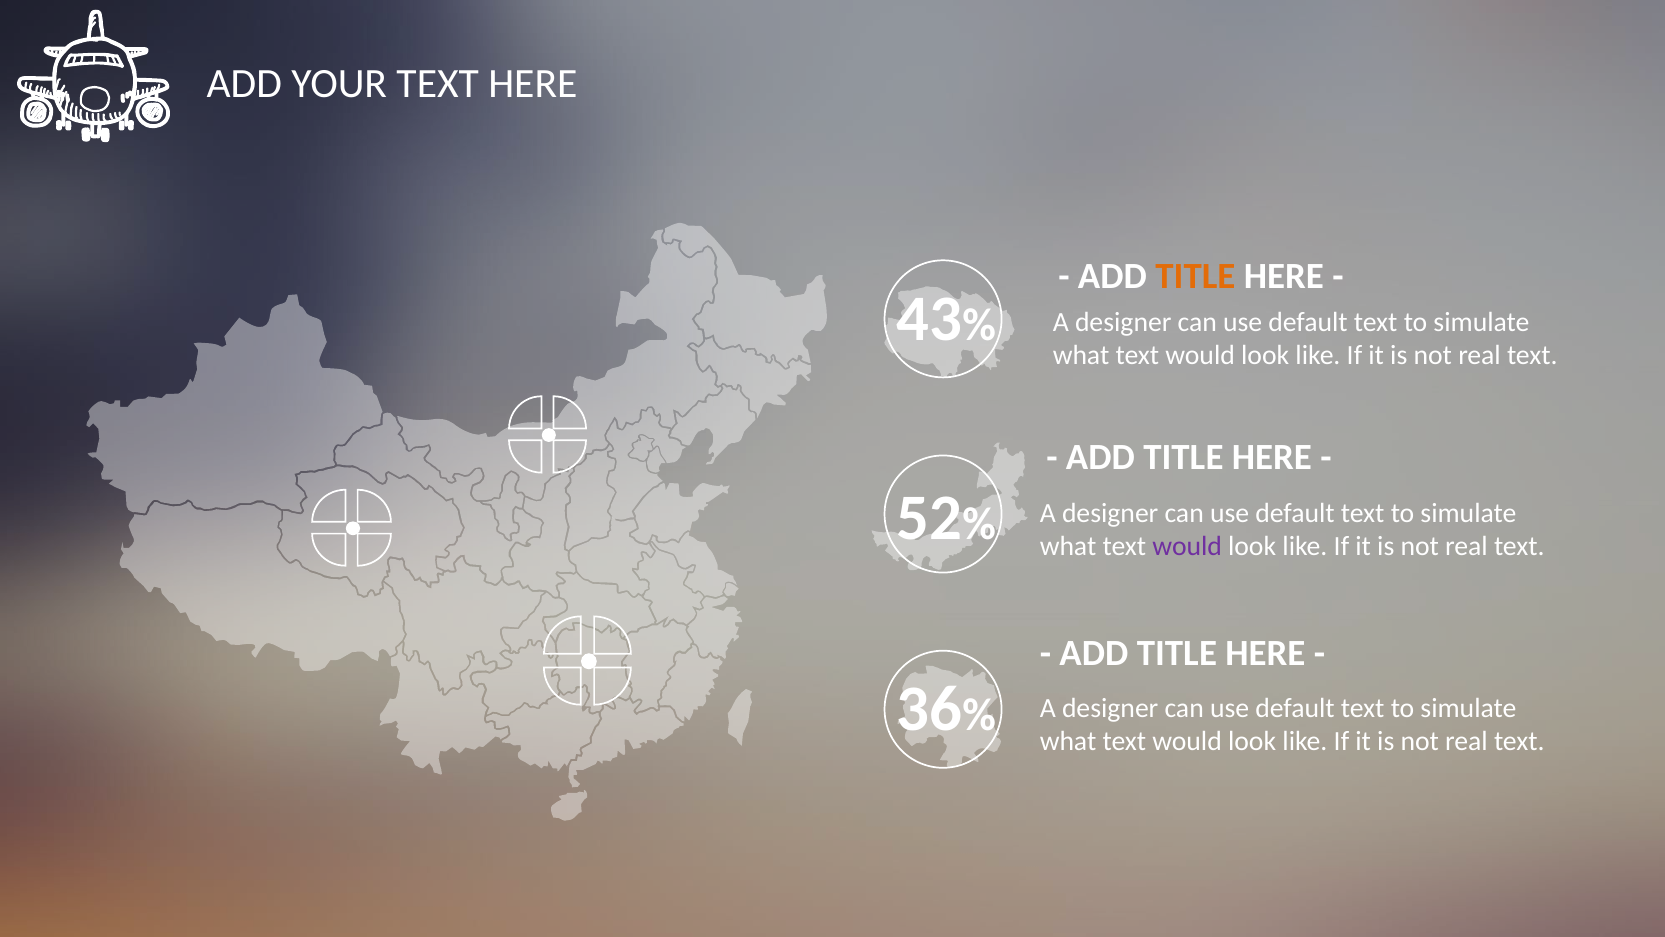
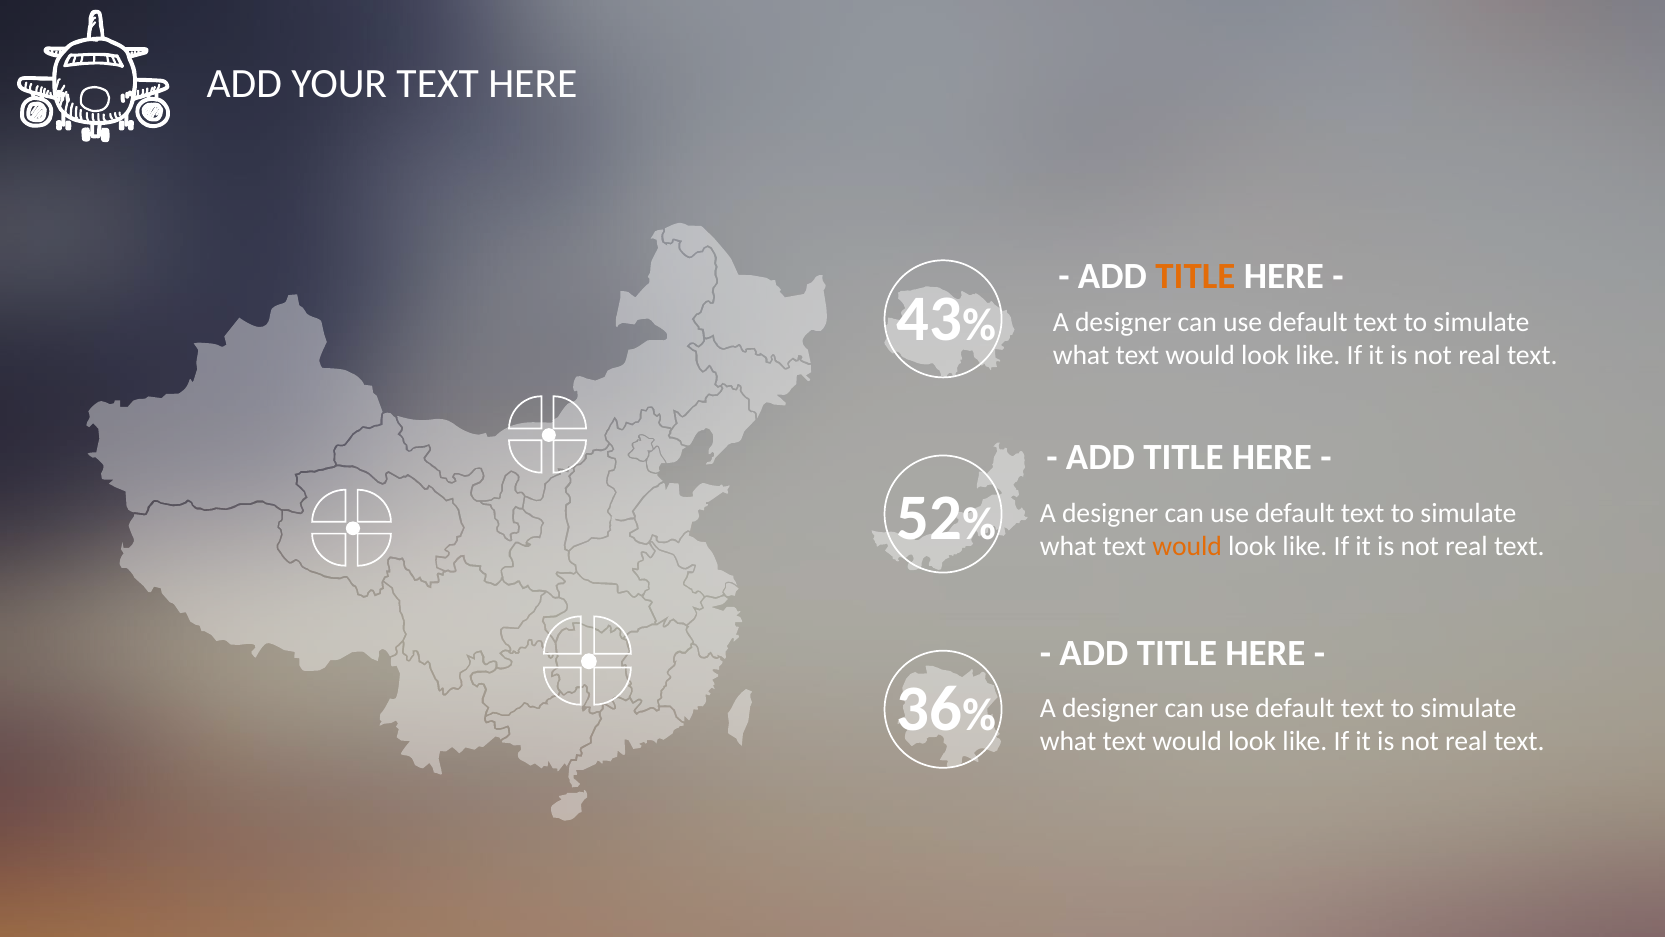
would at (1187, 546) colour: purple -> orange
